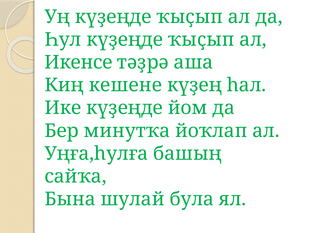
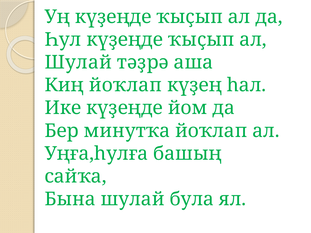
Икенсе at (78, 63): Икенсе -> Шулай
Киң кешене: кешене -> йоҡлап
